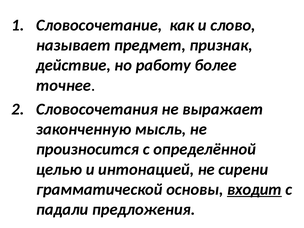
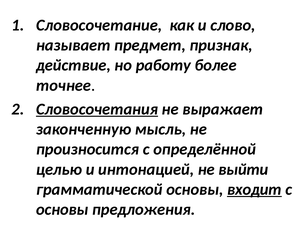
Словосочетания underline: none -> present
сирени: сирени -> выйти
падали at (62, 209): падали -> основы
